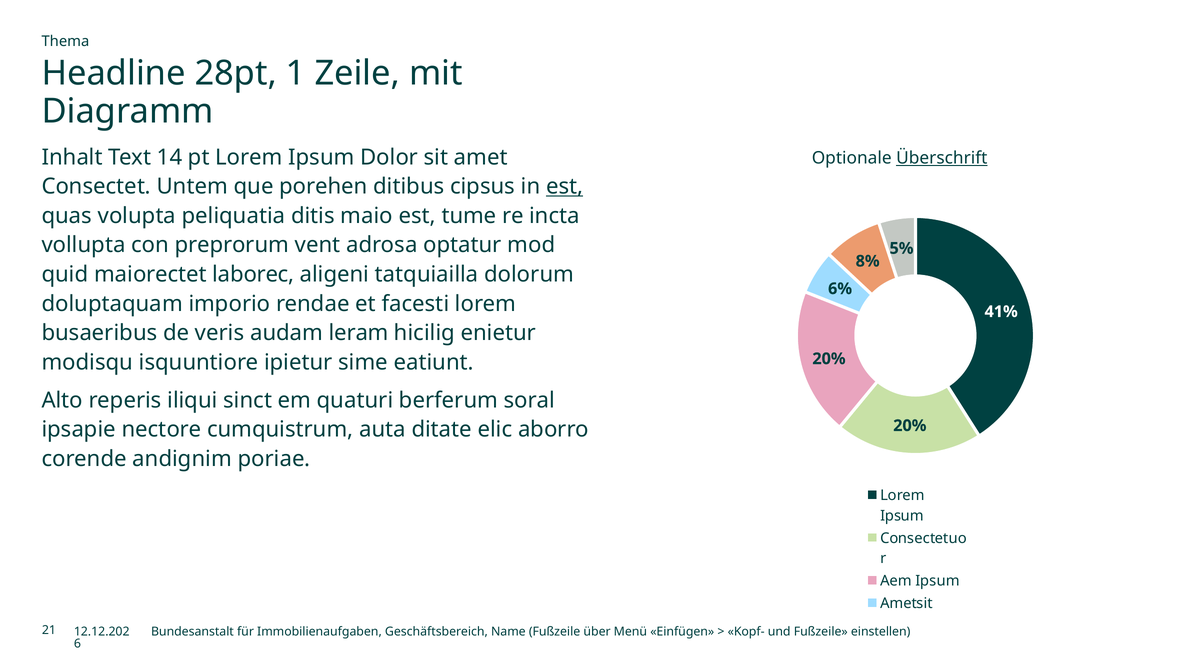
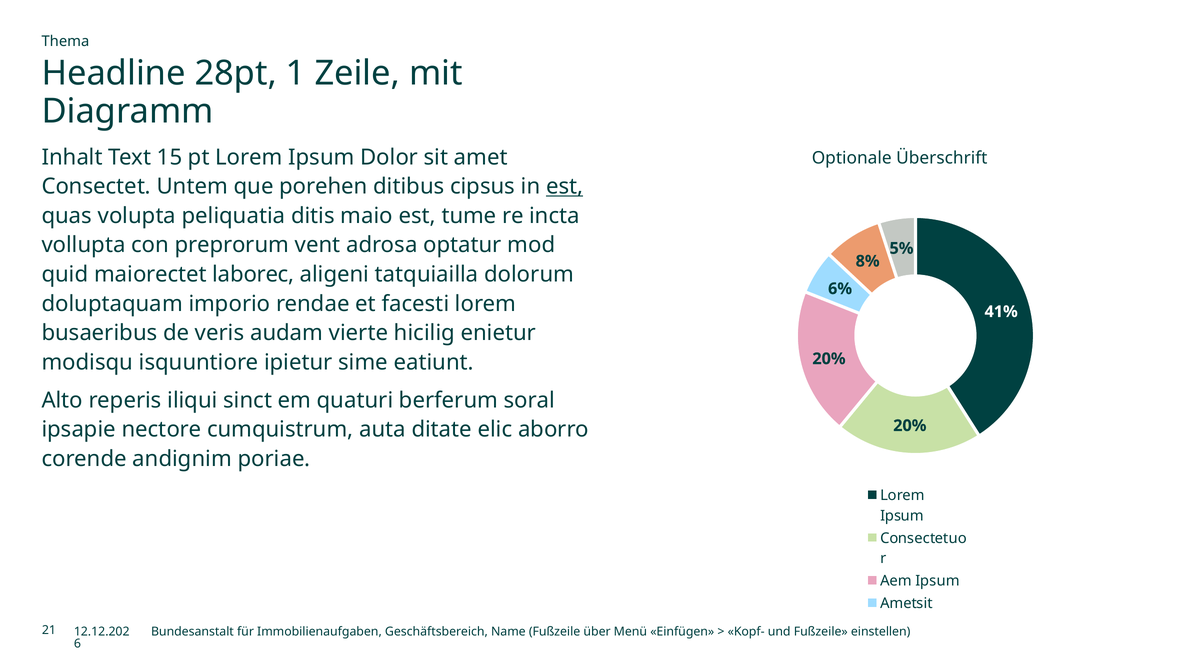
14: 14 -> 15
Überschrift underline: present -> none
leram: leram -> vierte
